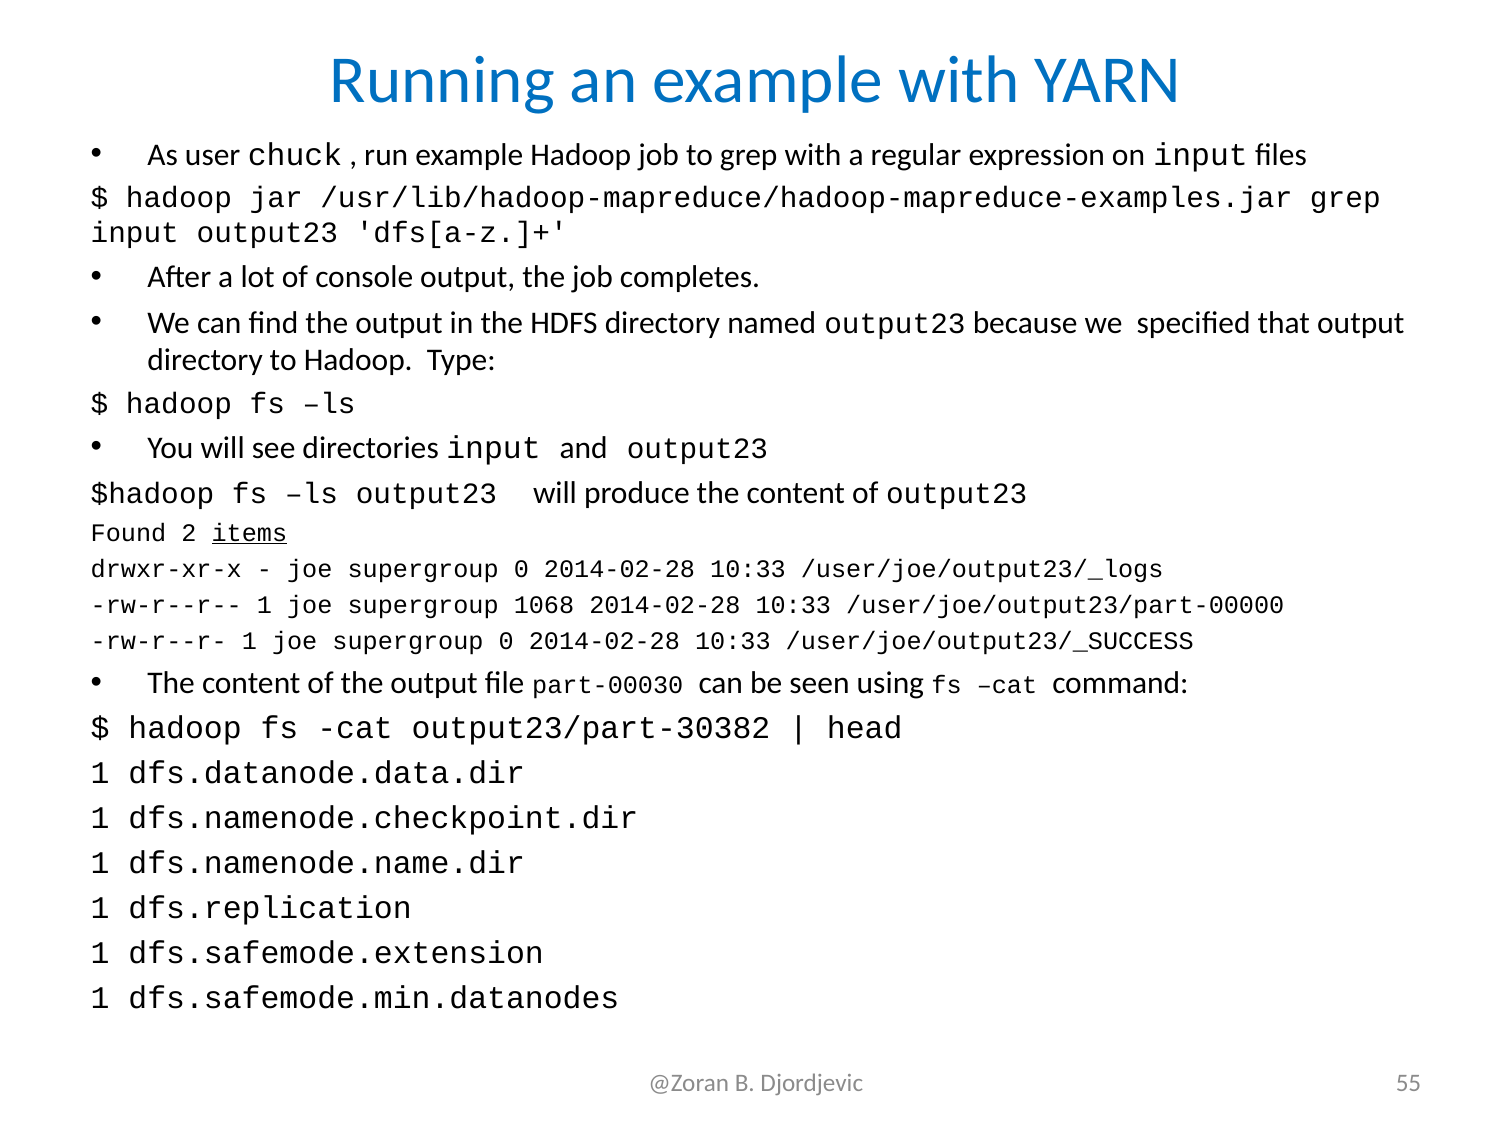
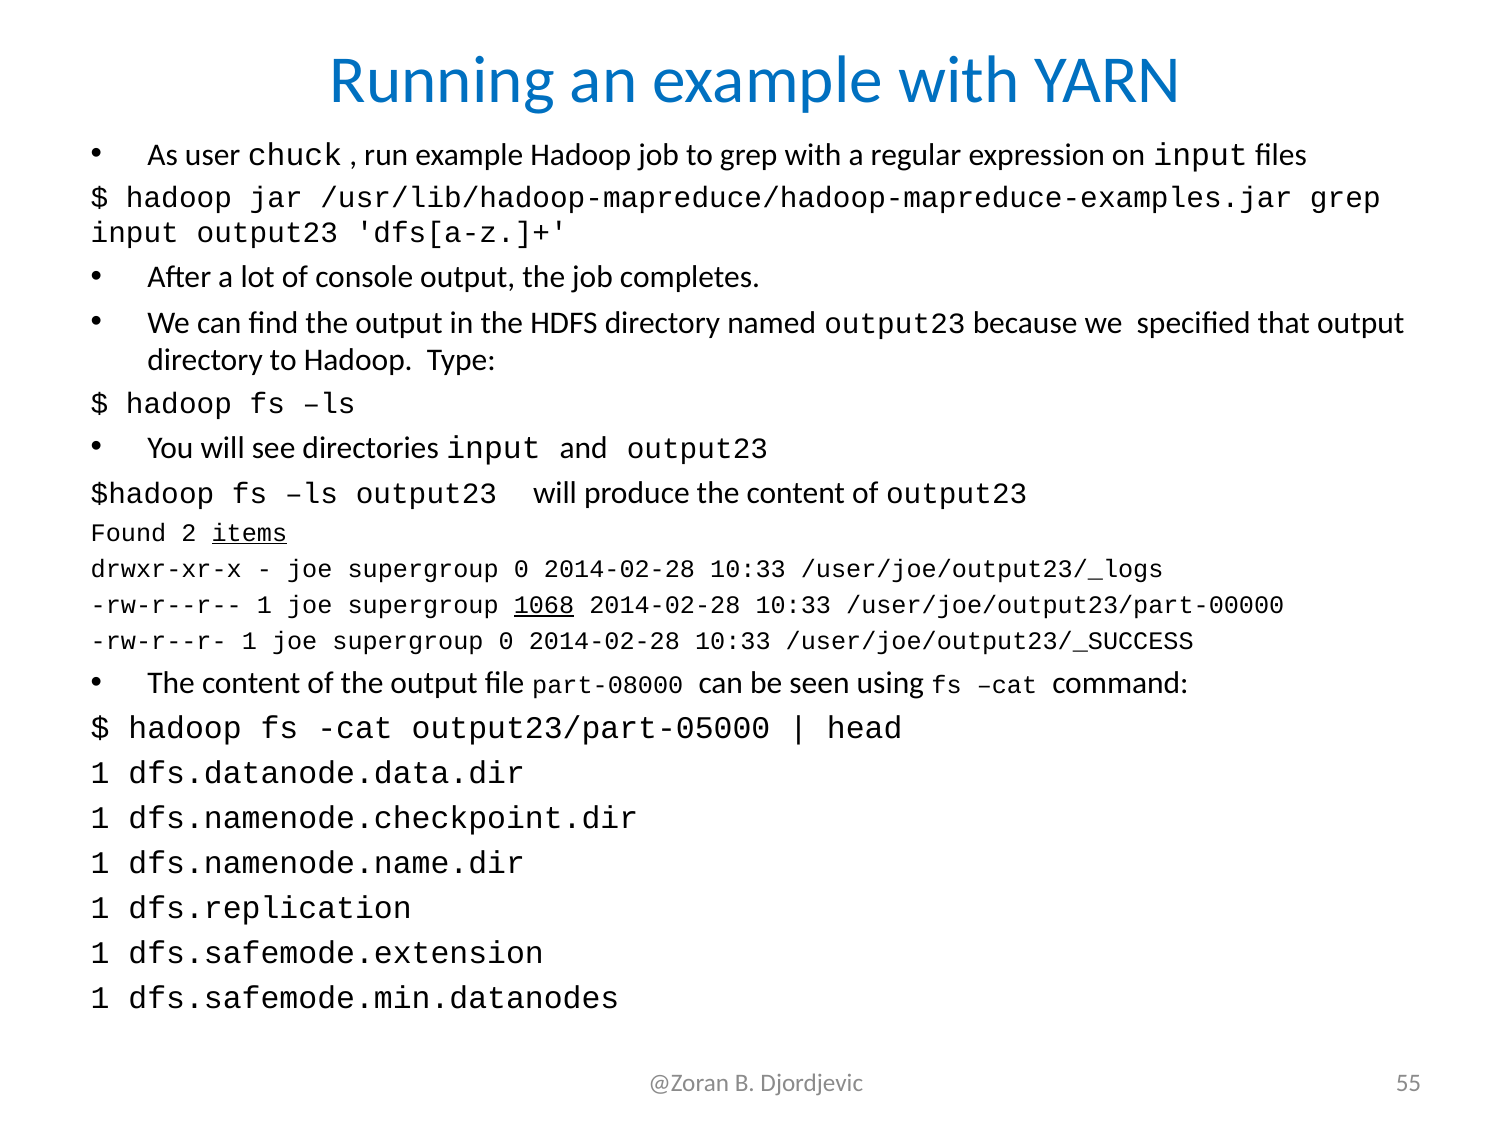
1068 underline: none -> present
part-00030: part-00030 -> part-08000
output23/part-30382: output23/part-30382 -> output23/part-05000
